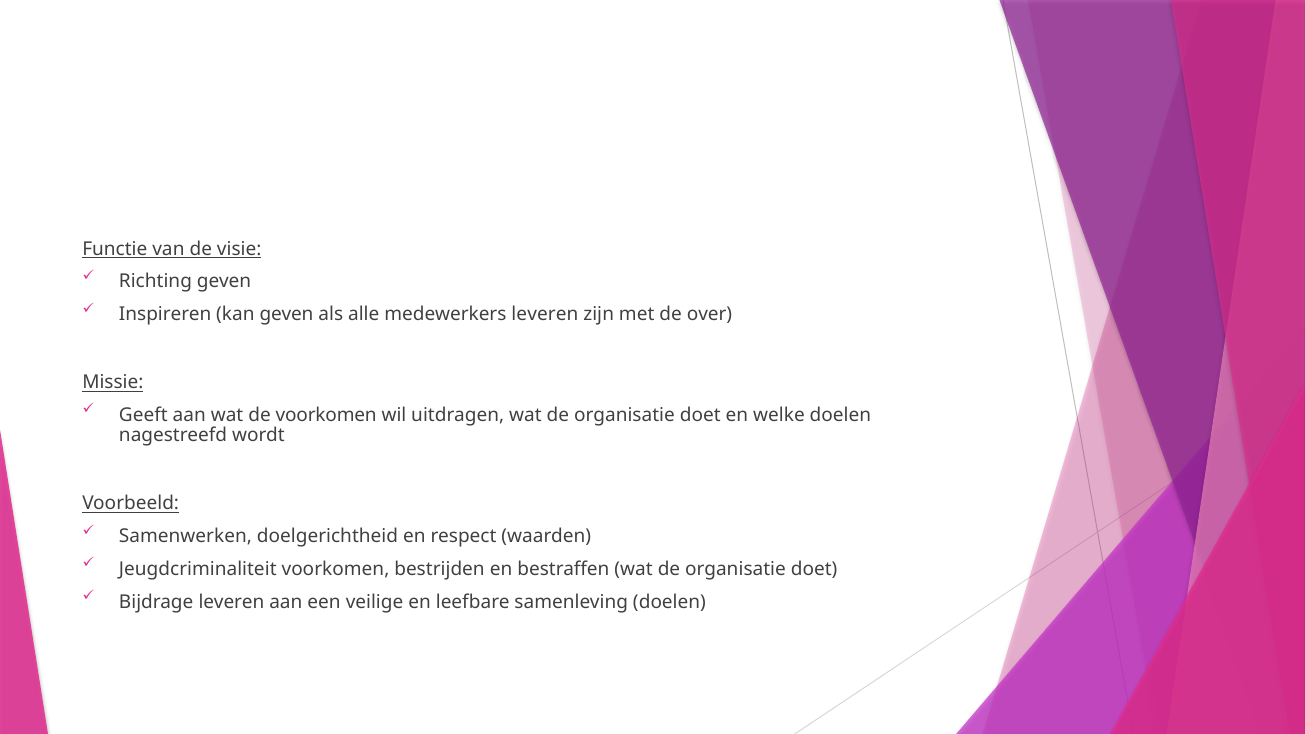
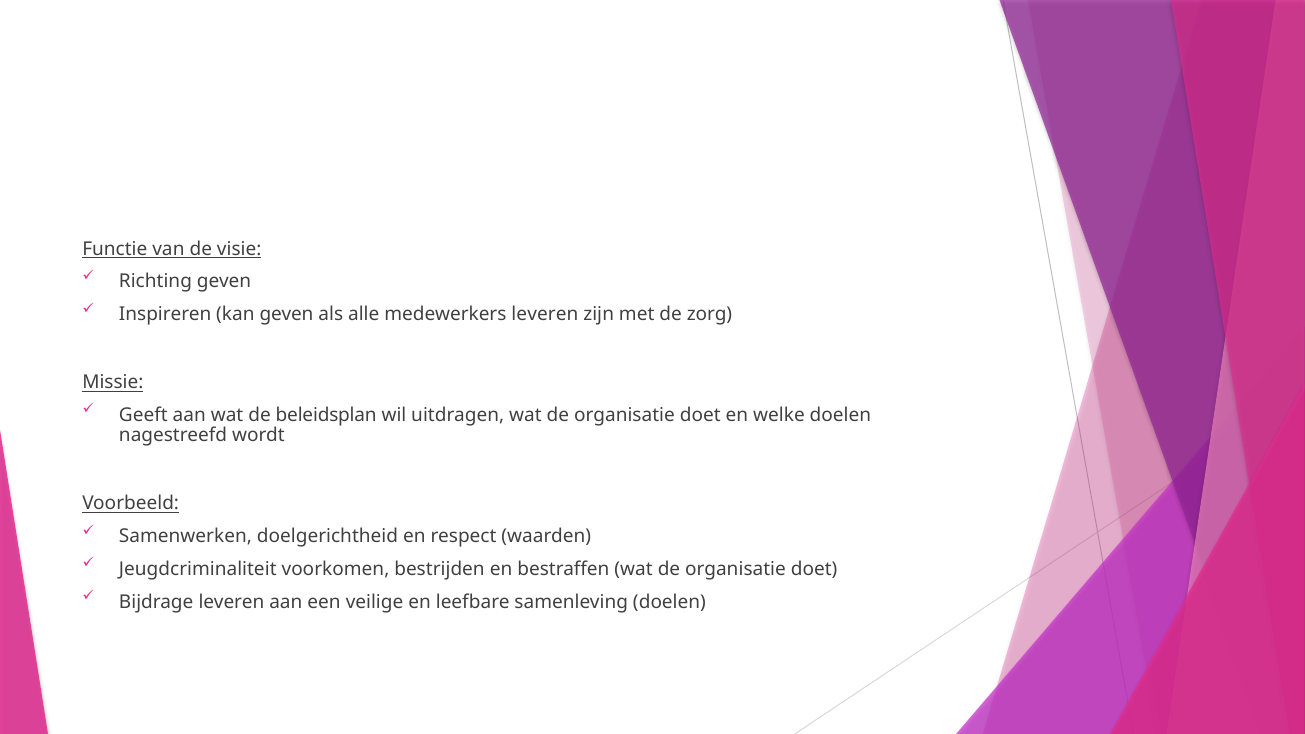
over: over -> zorg
de voorkomen: voorkomen -> beleidsplan
